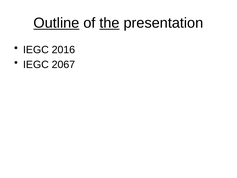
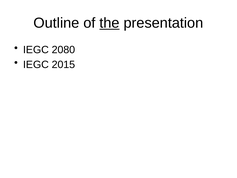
Outline underline: present -> none
2016: 2016 -> 2080
2067: 2067 -> 2015
